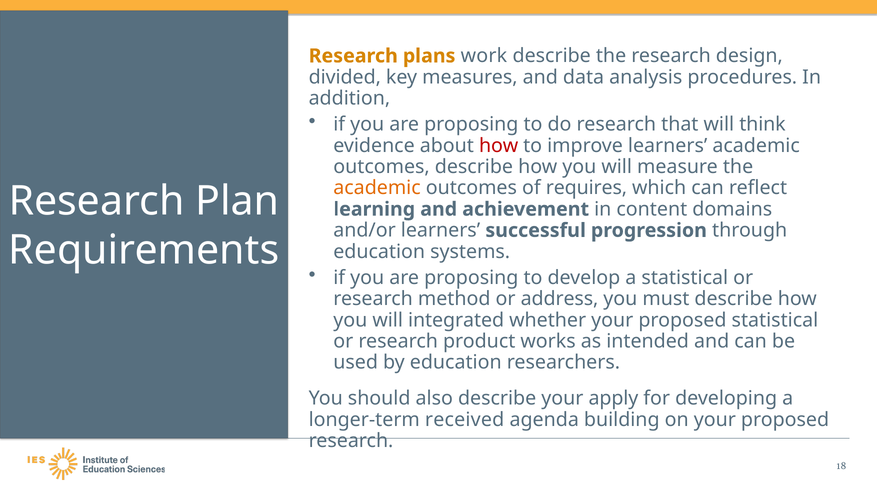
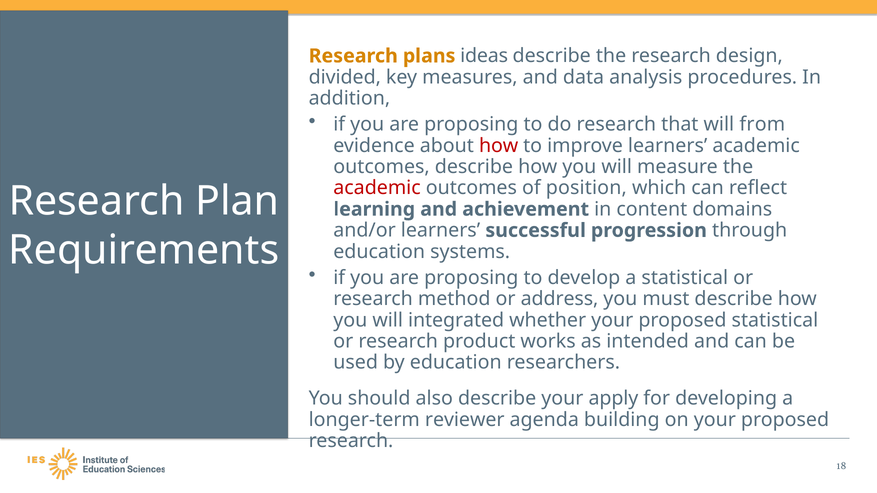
work: work -> ideas
think: think -> from
academic at (377, 188) colour: orange -> red
requires: requires -> position
received: received -> reviewer
